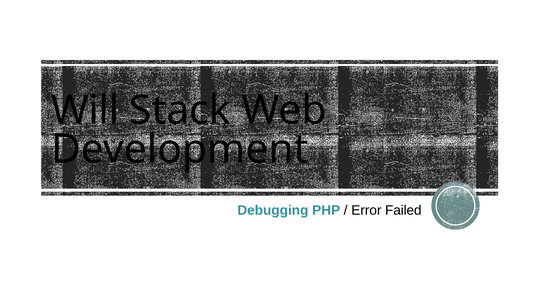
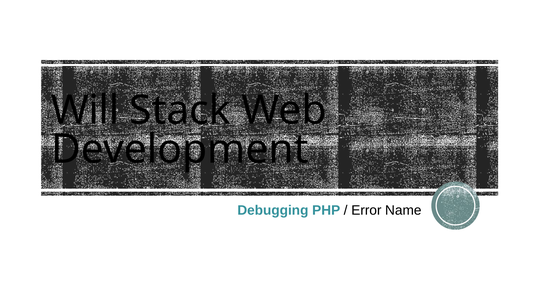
Failed: Failed -> Name
